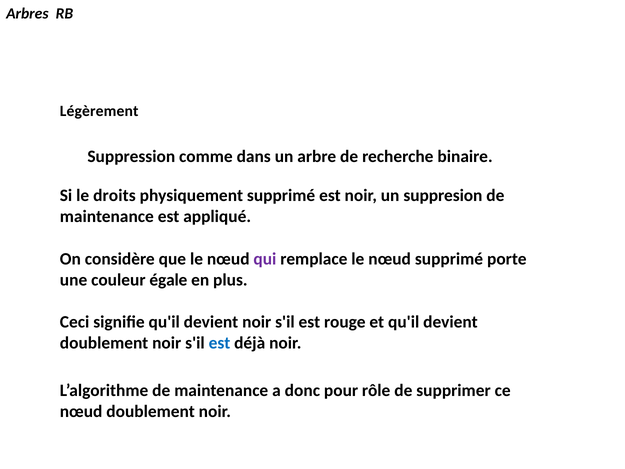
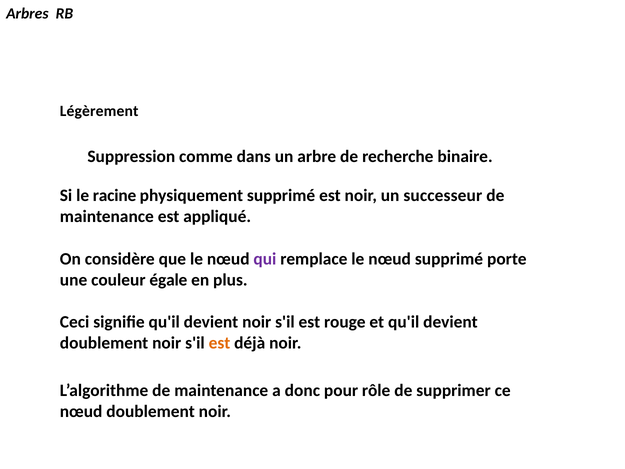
droits: droits -> racine
suppresion: suppresion -> successeur
est at (219, 343) colour: blue -> orange
